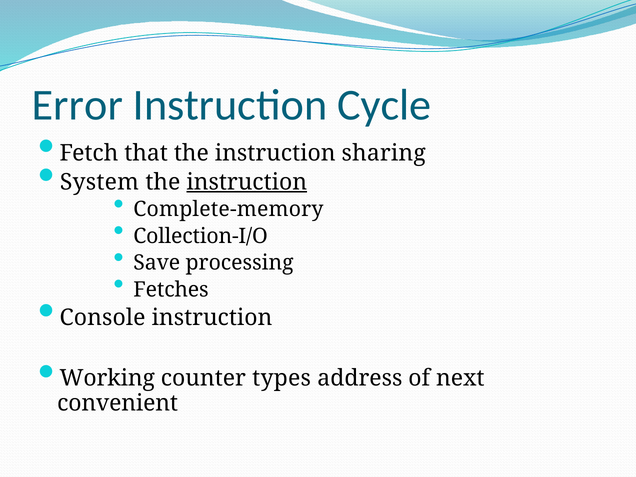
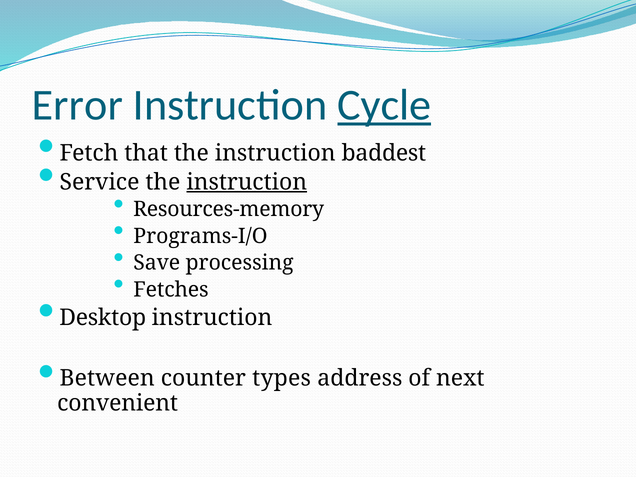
Cycle underline: none -> present
sharing: sharing -> baddest
System: System -> Service
Complete-memory: Complete-memory -> Resources-memory
Collection-I/O: Collection-I/O -> Programs-I/O
Console: Console -> Desktop
Working: Working -> Between
